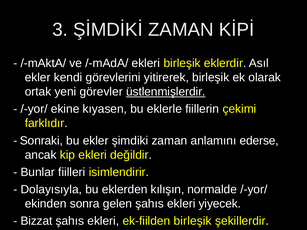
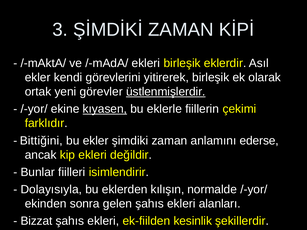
kıyasen underline: none -> present
Sonraki: Sonraki -> Bittiğini
yiyecek: yiyecek -> alanları
ek-fiilden birleşik: birleşik -> kesinlik
